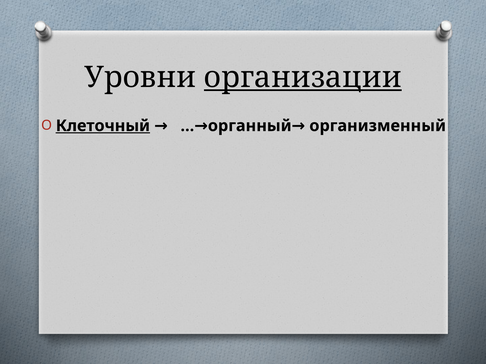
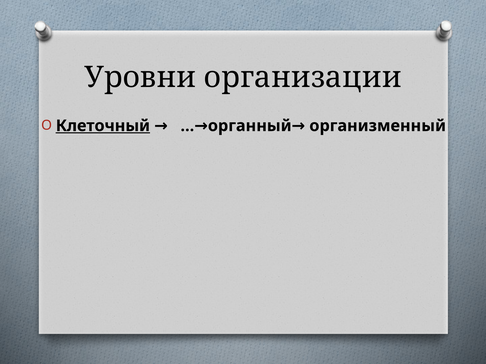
организации underline: present -> none
